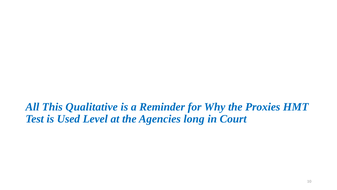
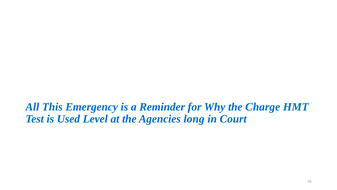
Qualitative: Qualitative -> Emergency
Proxies: Proxies -> Charge
